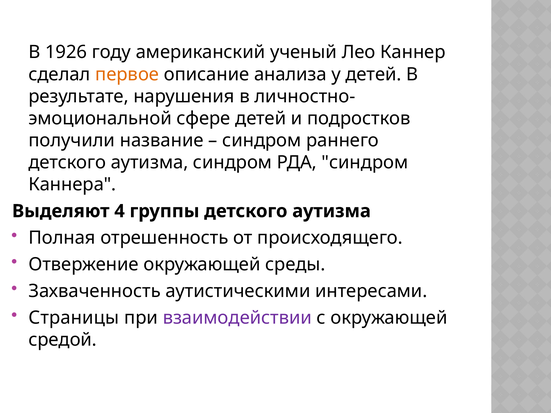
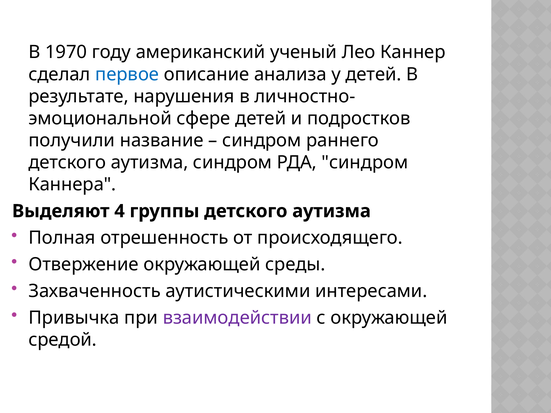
1926: 1926 -> 1970
первое colour: orange -> blue
Страницы: Страницы -> Привычка
